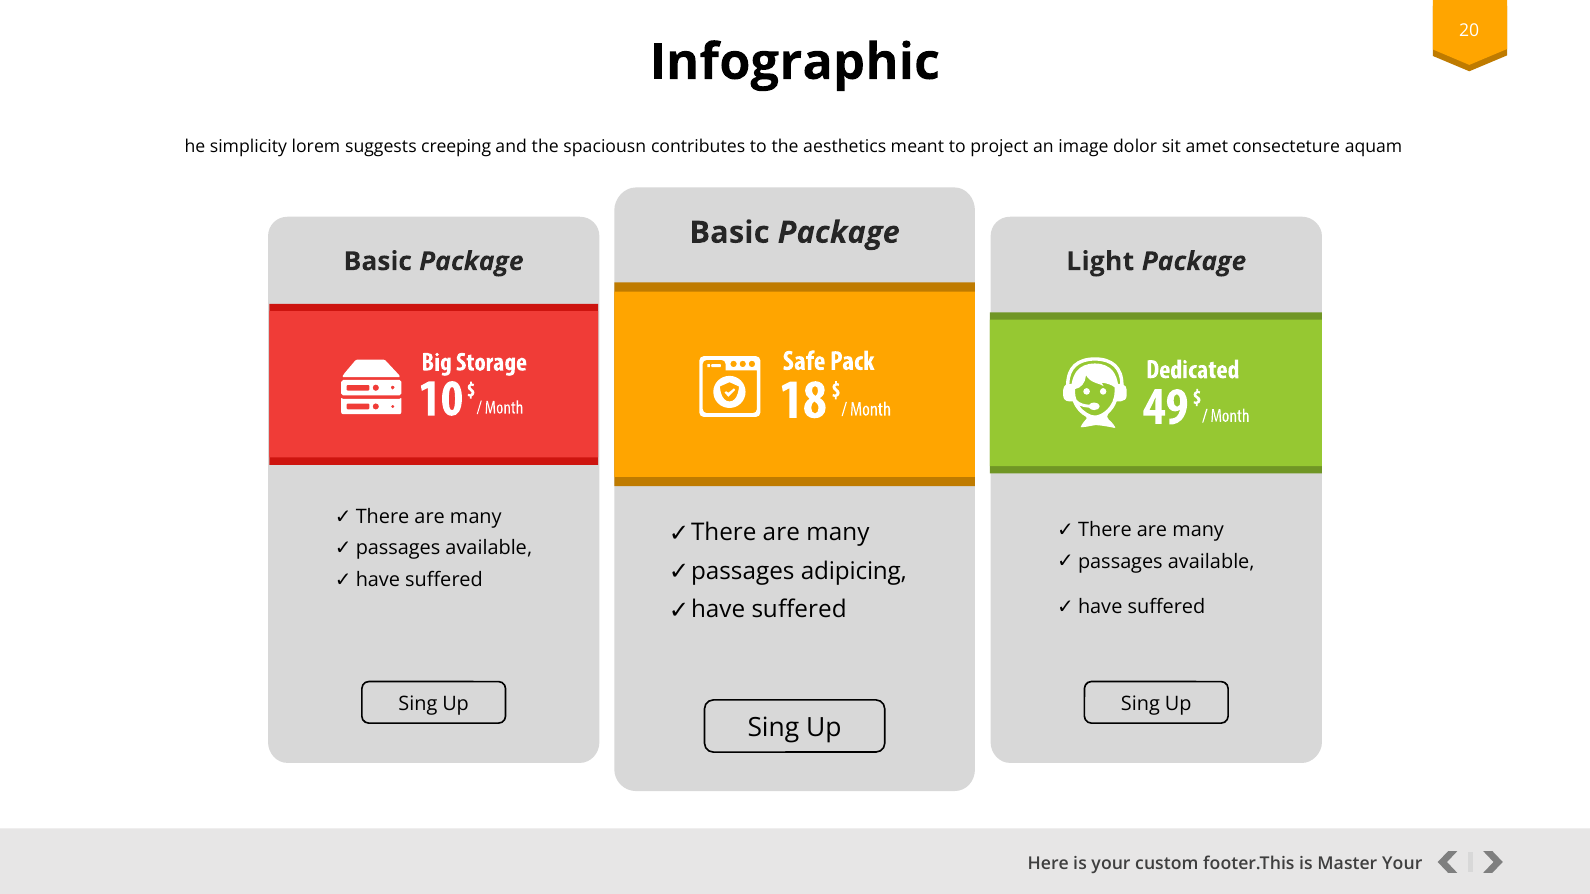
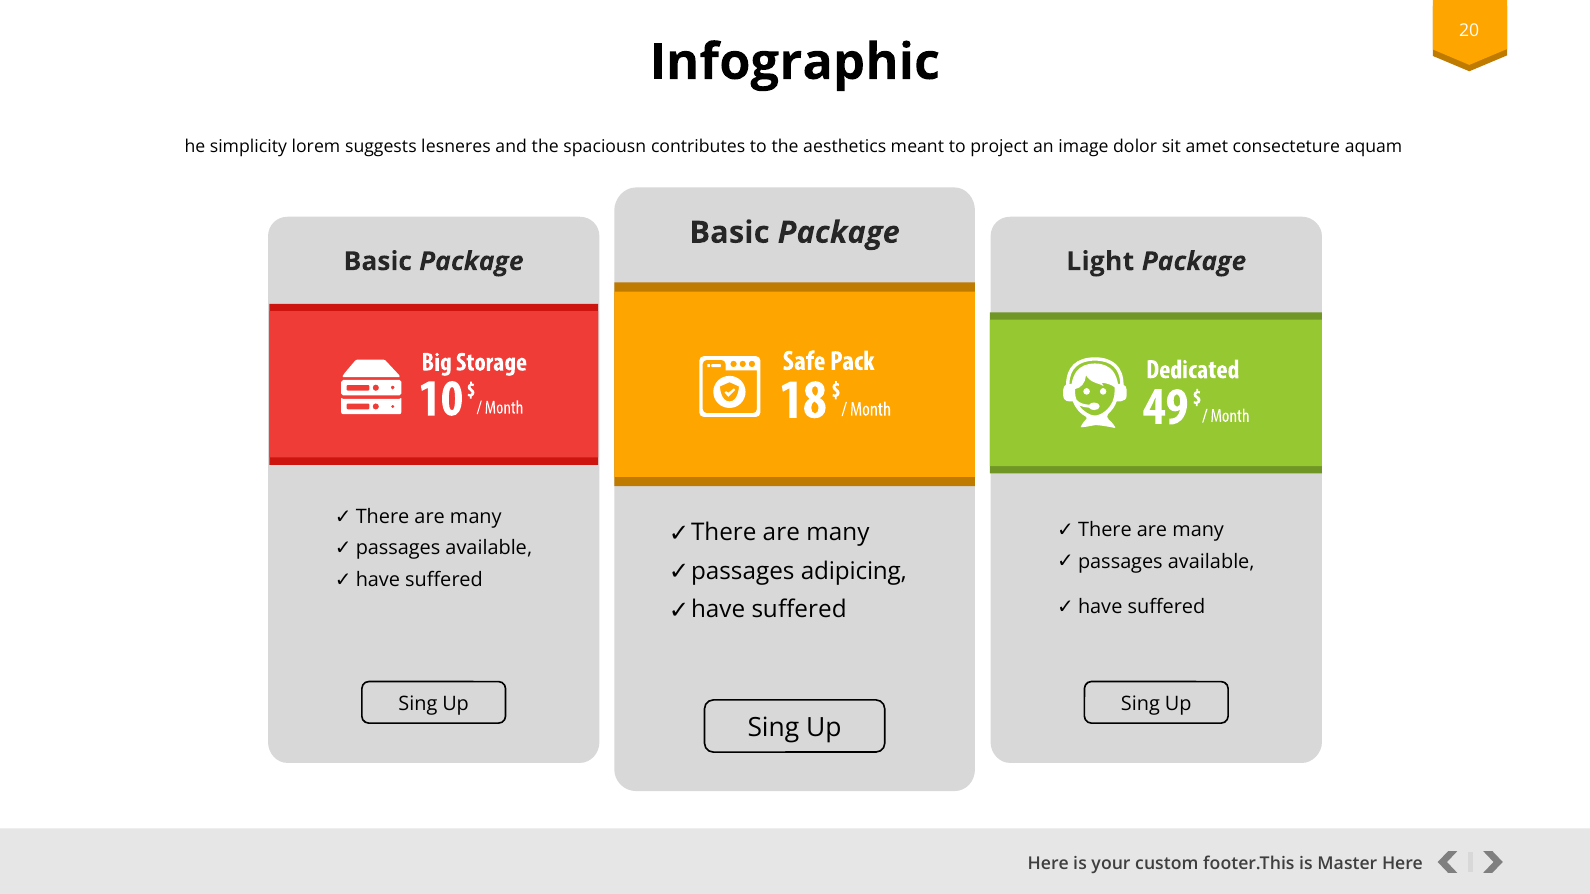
creeping: creeping -> lesneres
Your at (1402, 864): Your -> Here
